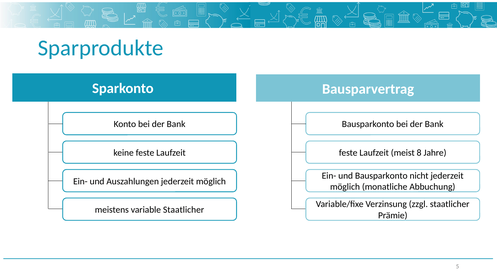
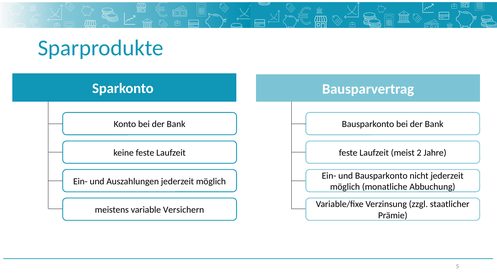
8: 8 -> 2
variable Staatlicher: Staatlicher -> Versichern
